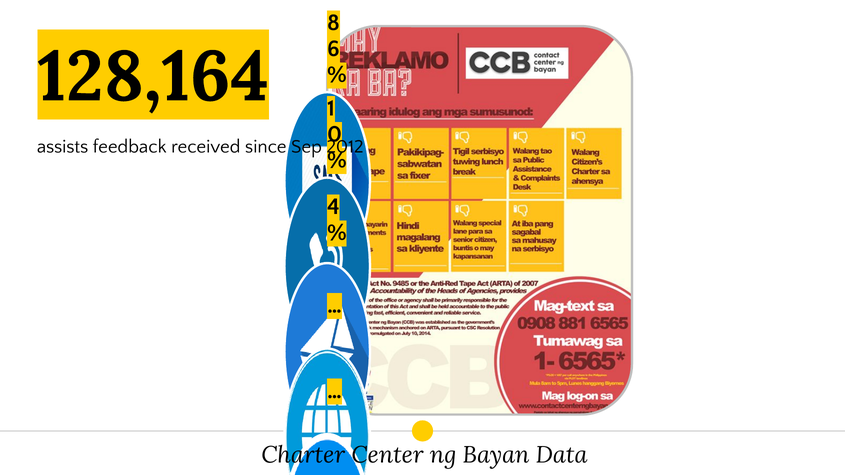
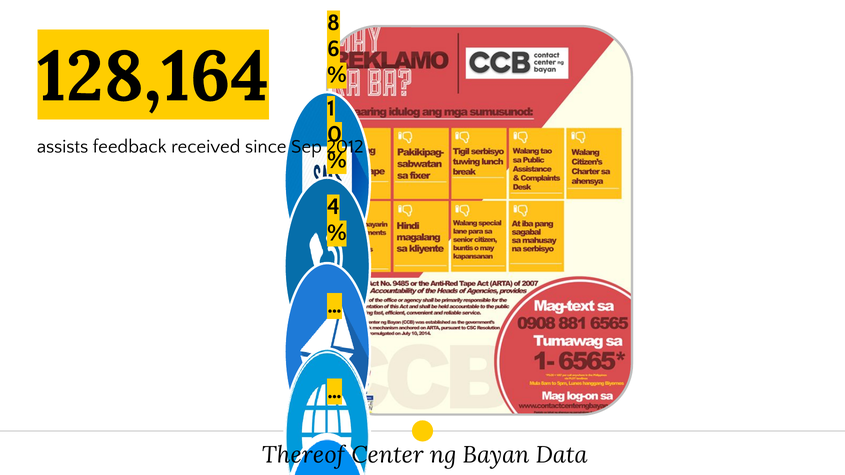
Charter: Charter -> Thereof
